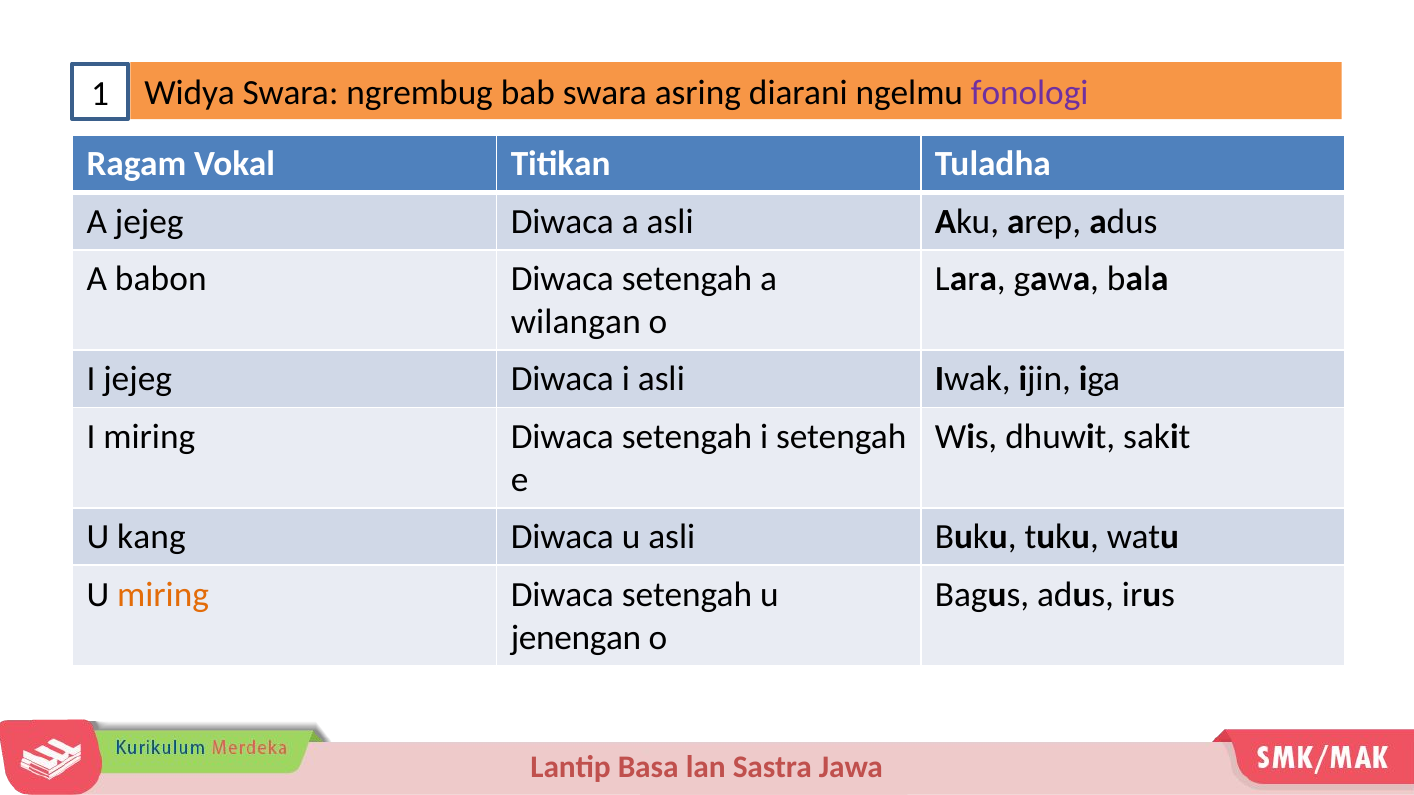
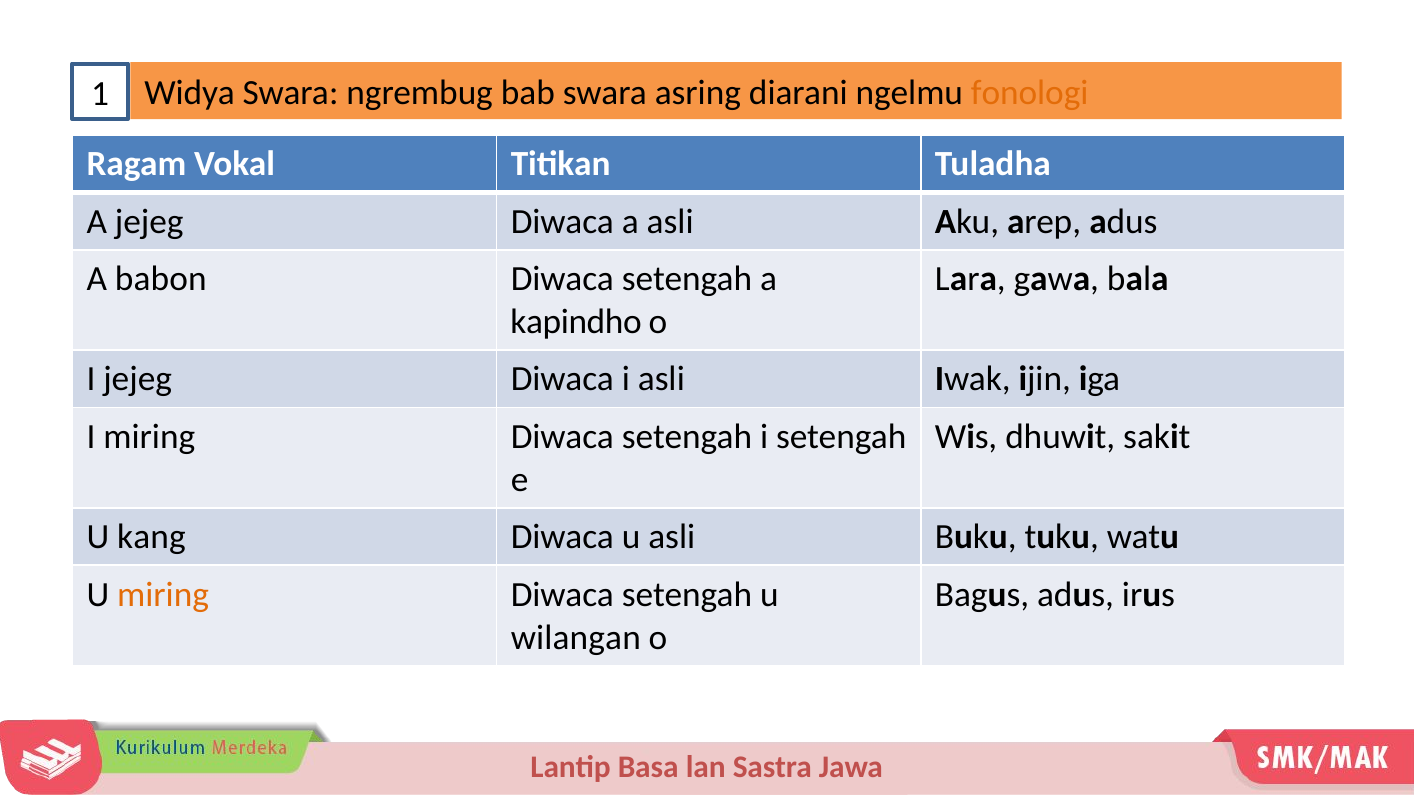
fonologi colour: purple -> orange
wilangan: wilangan -> kapindho
jenengan: jenengan -> wilangan
